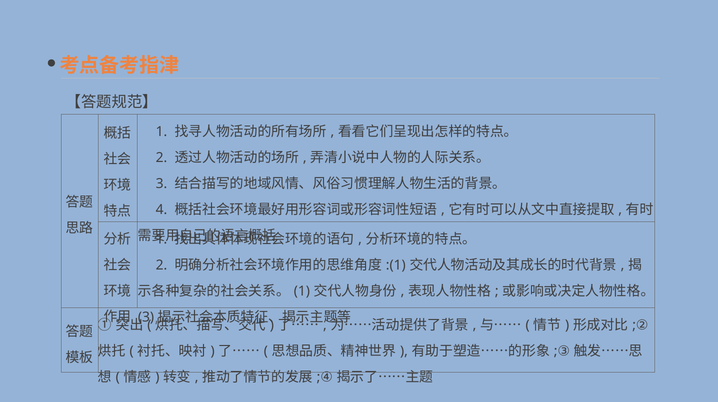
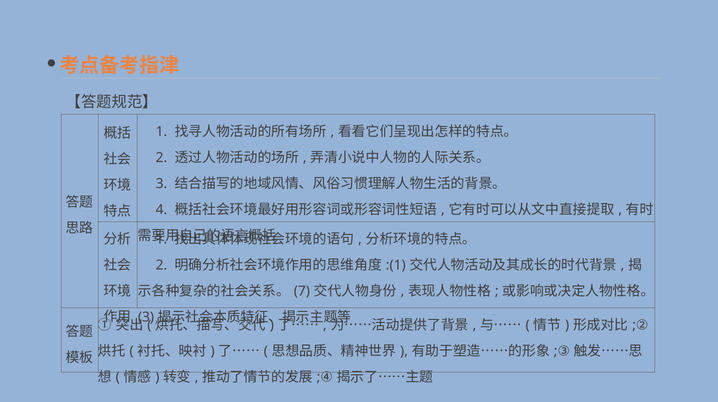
1 at (302, 292): 1 -> 7
